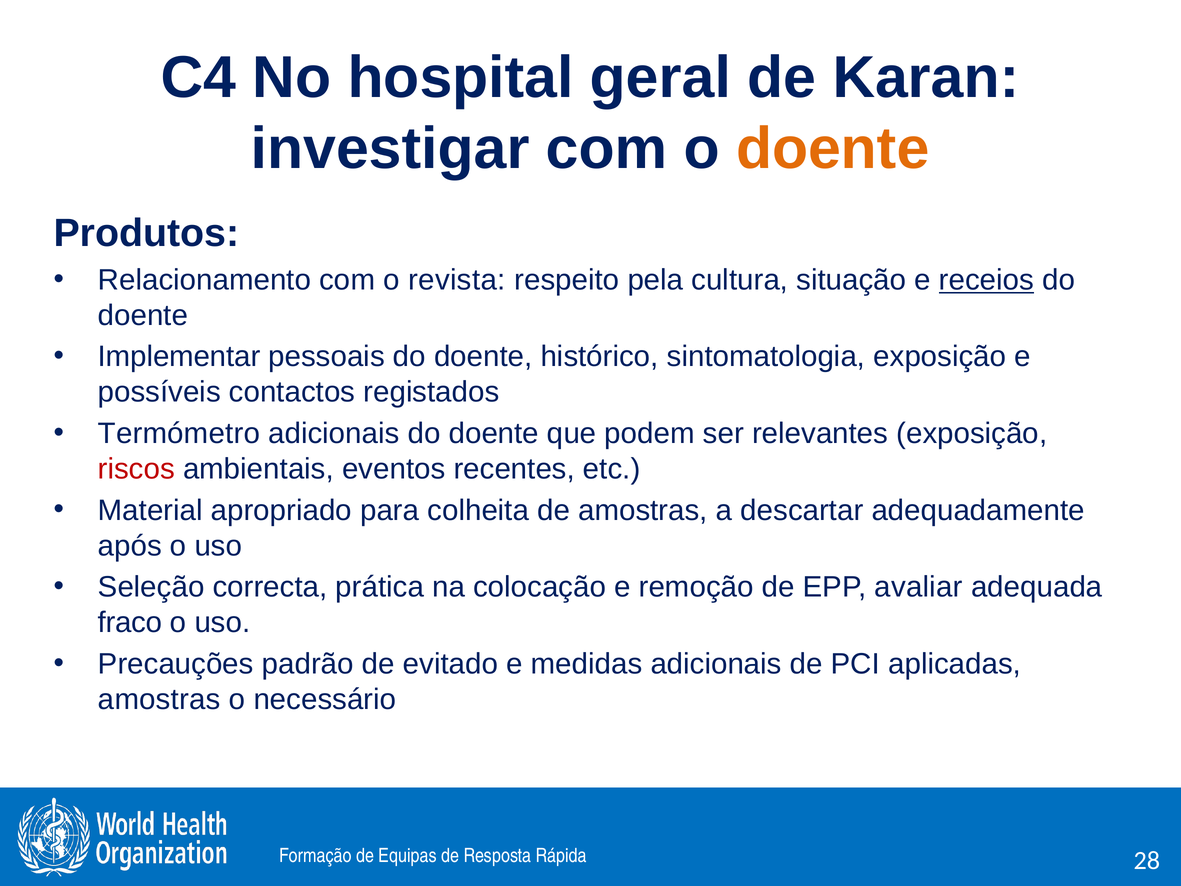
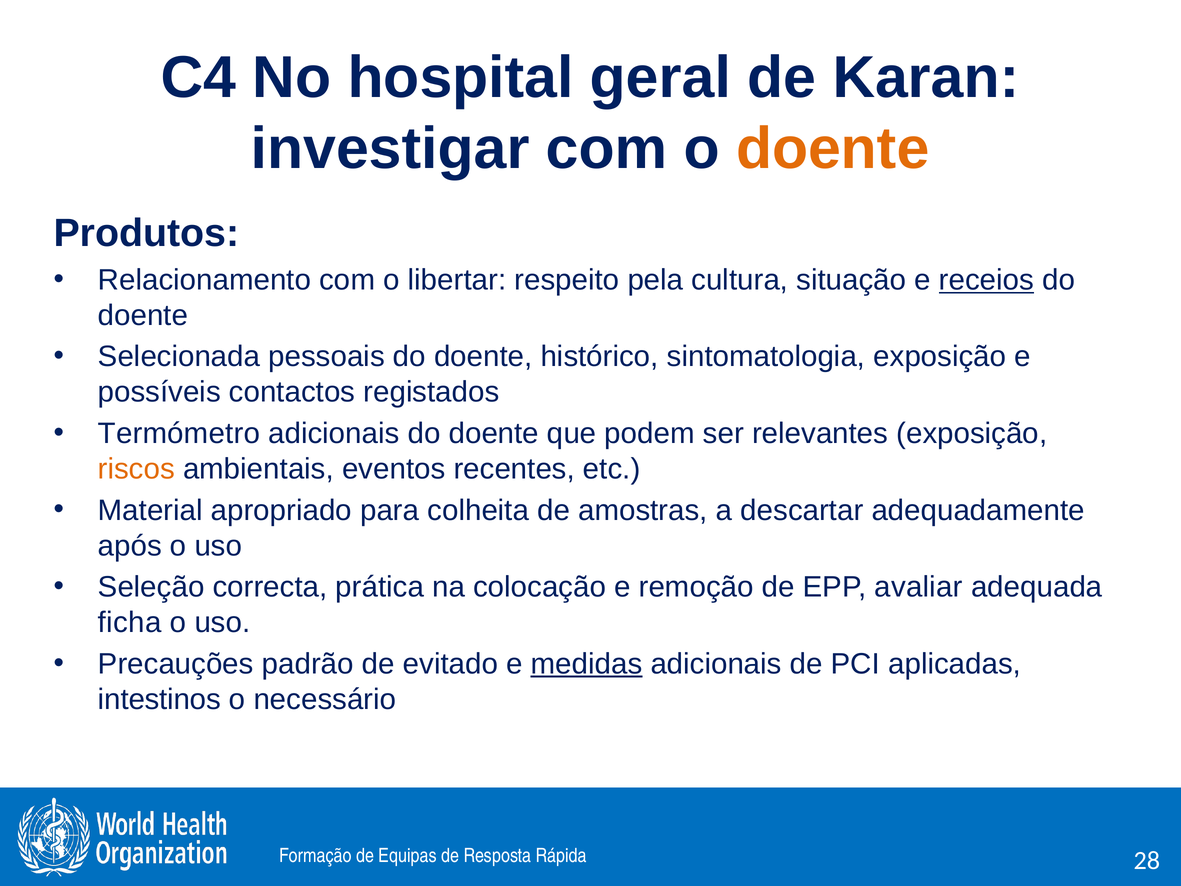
revista: revista -> libertar
Implementar: Implementar -> Selecionada
riscos colour: red -> orange
fraco: fraco -> ficha
medidas underline: none -> present
amostras at (159, 699): amostras -> intestinos
